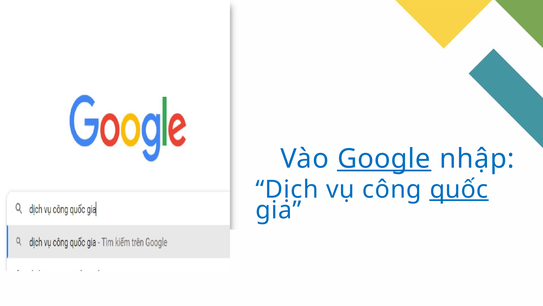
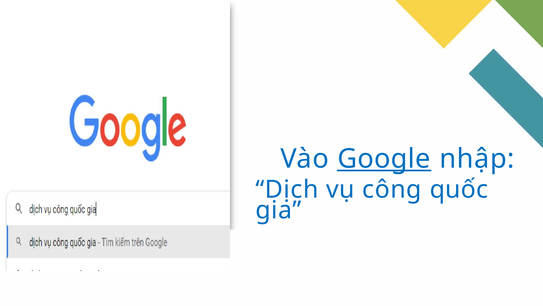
quốc underline: present -> none
